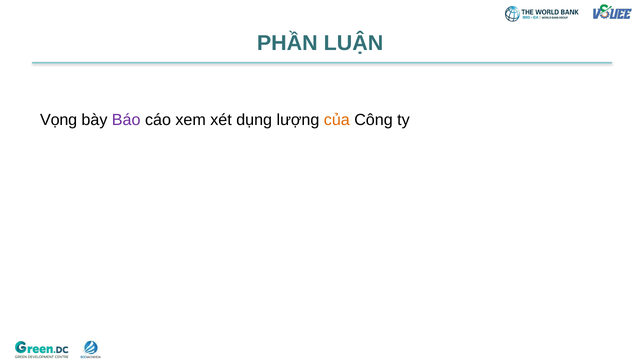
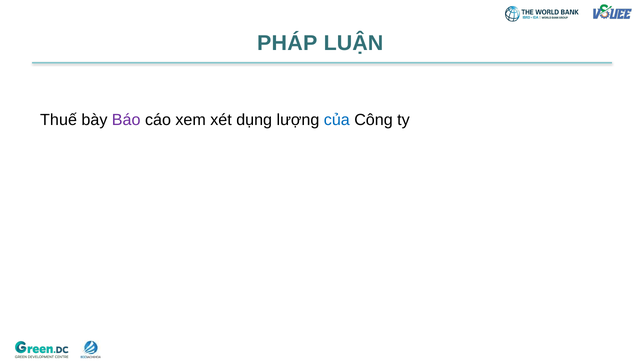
PHẦN: PHẦN -> PHÁP
Vọng: Vọng -> Thuế
của colour: orange -> blue
